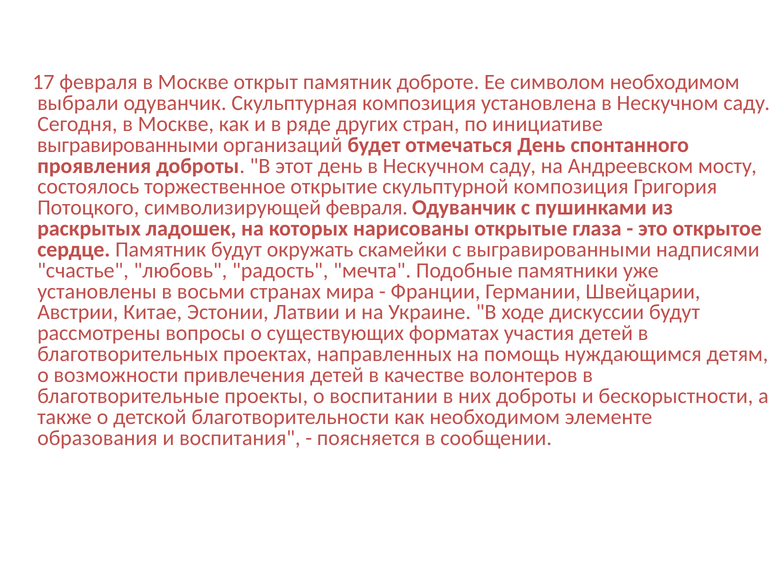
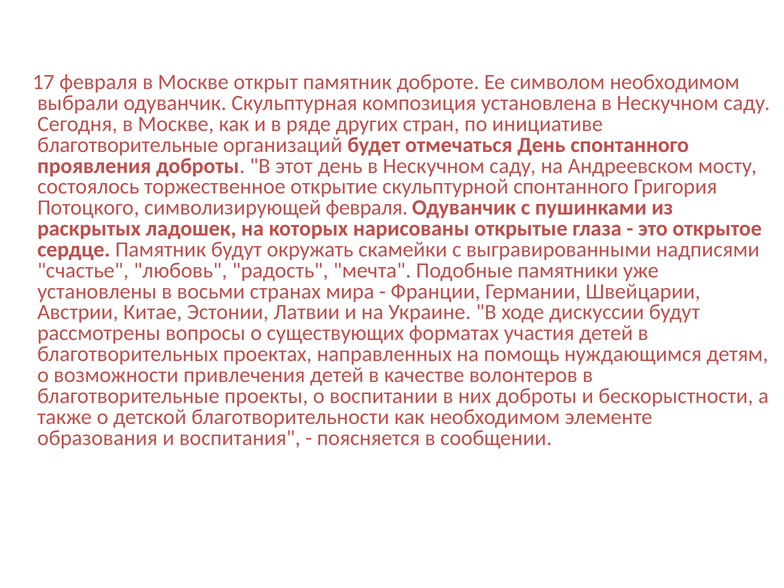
выгравированными at (128, 145): выгравированными -> благотворительные
скульптурной композиция: композиция -> спонтанного
